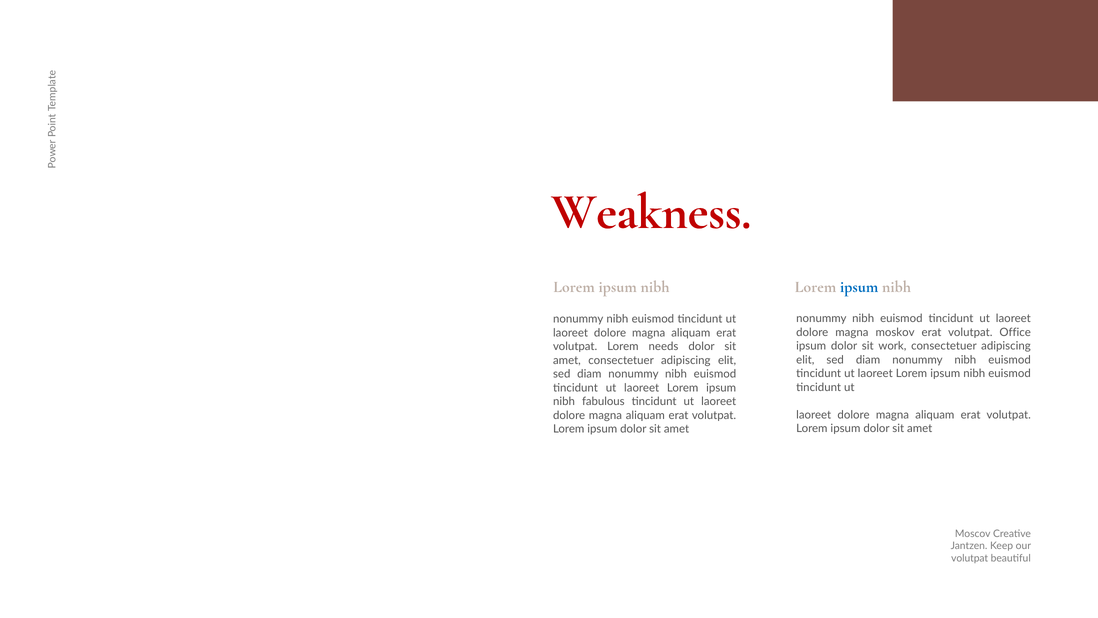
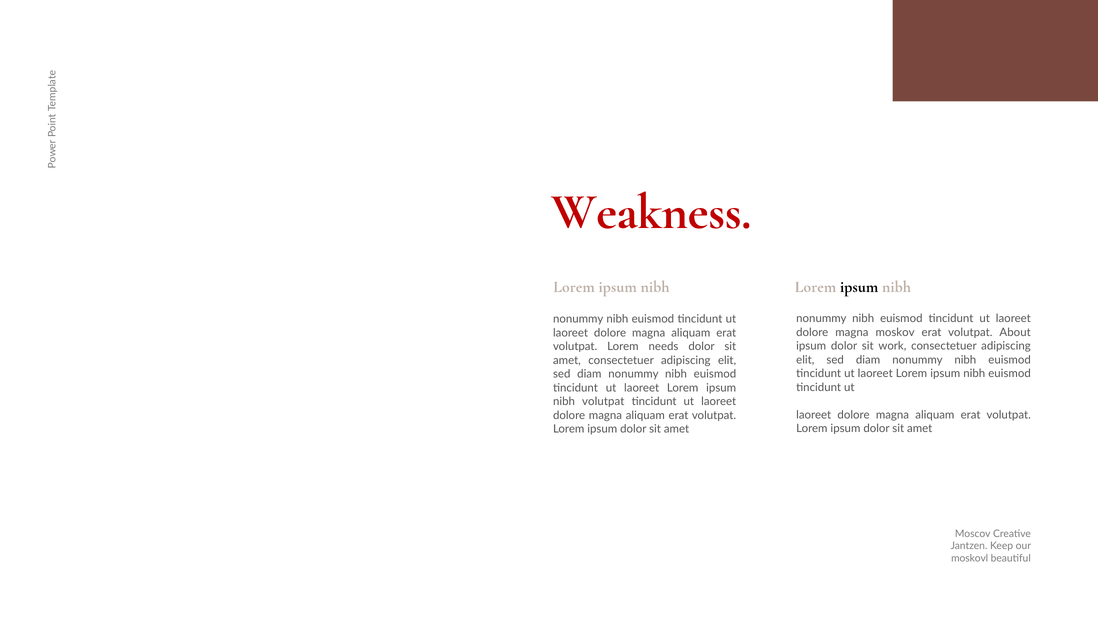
ipsum at (859, 286) colour: blue -> black
Office: Office -> About
nibh fabulous: fabulous -> volutpat
volutpat at (970, 558): volutpat -> moskovl
